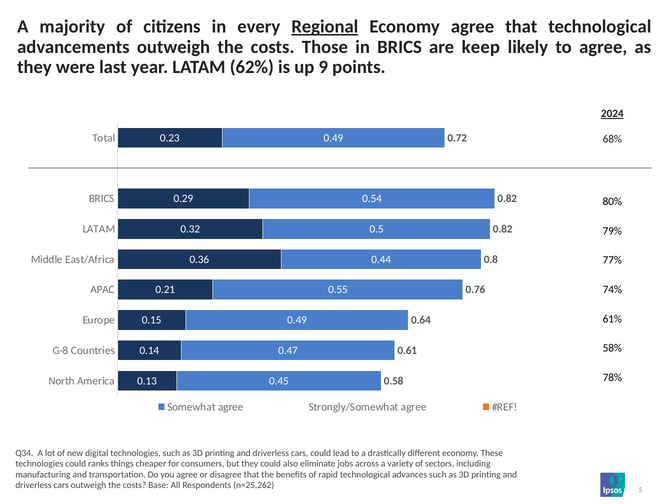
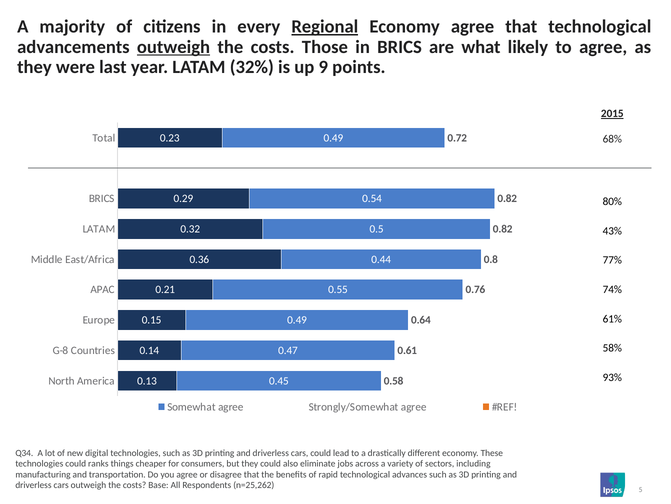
outweigh at (174, 47) underline: none -> present
keep: keep -> what
62%: 62% -> 32%
2024: 2024 -> 2015
79%: 79% -> 43%
78%: 78% -> 93%
